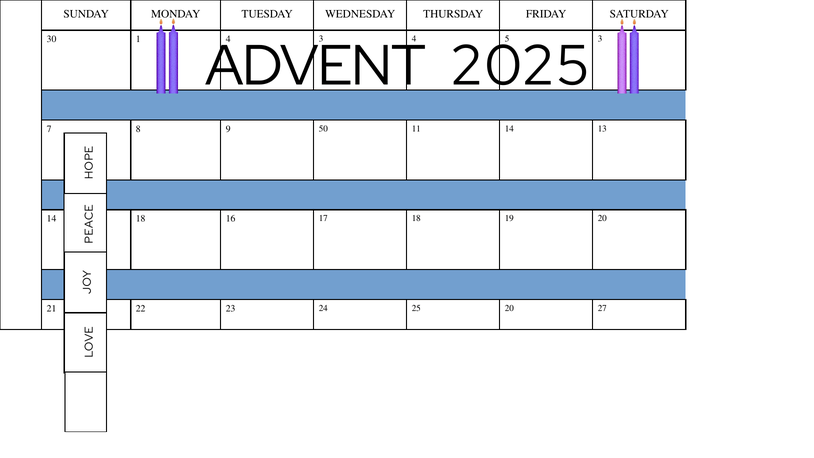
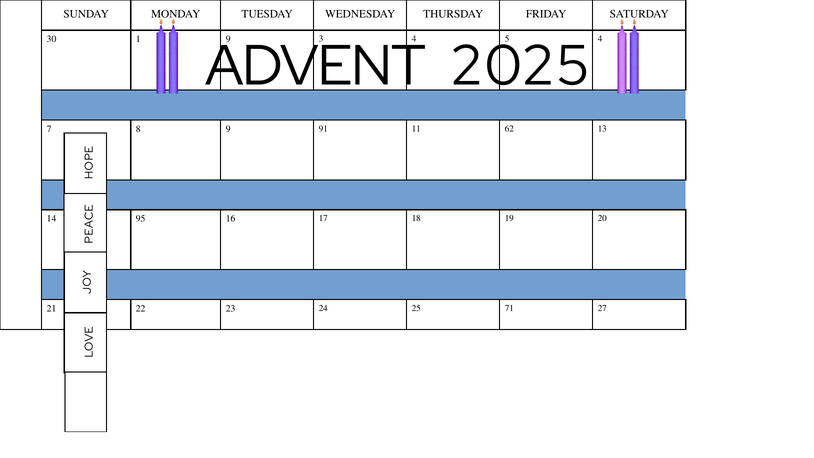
1 4: 4 -> 9
5 3: 3 -> 4
50: 50 -> 91
11 14: 14 -> 62
14 18: 18 -> 95
25 20: 20 -> 71
